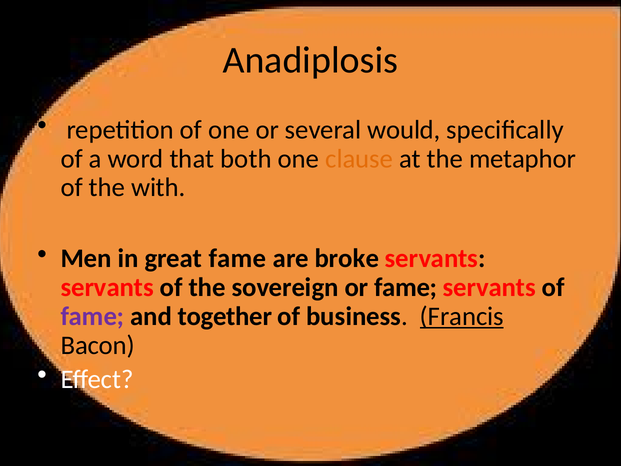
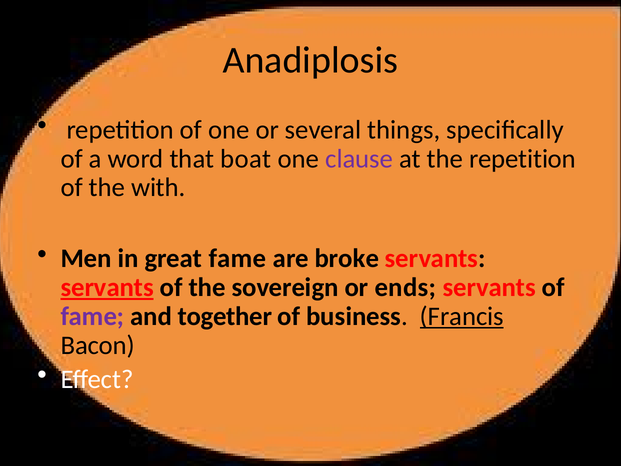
would: would -> things
both: both -> boat
clause colour: orange -> purple
the metaphor: metaphor -> repetition
servants at (107, 287) underline: none -> present
or fame: fame -> ends
